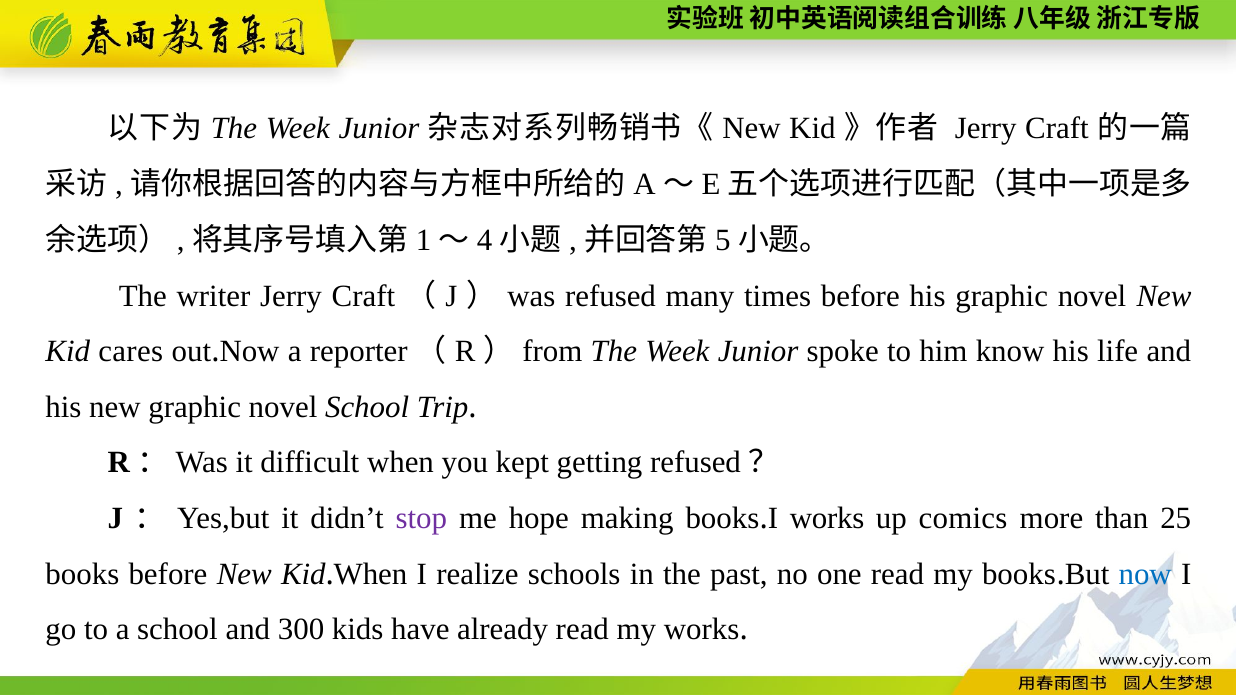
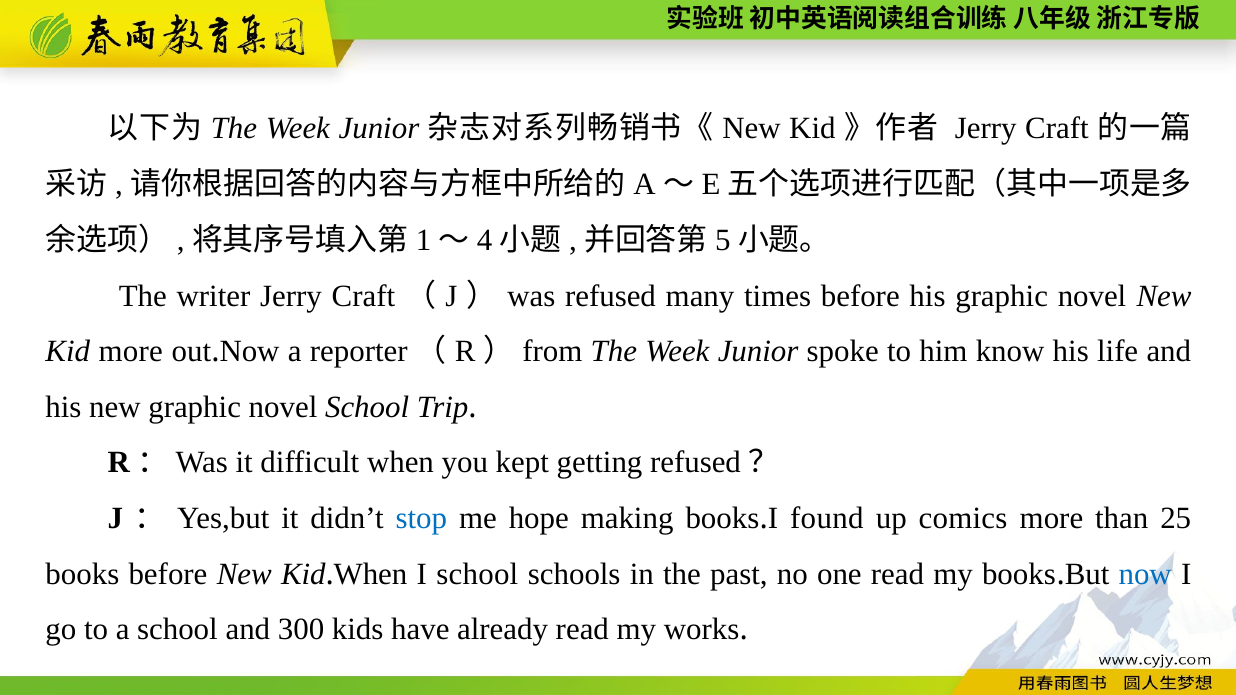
Kid cares: cares -> more
stop colour: purple -> blue
I works: works -> found
I realize: realize -> school
